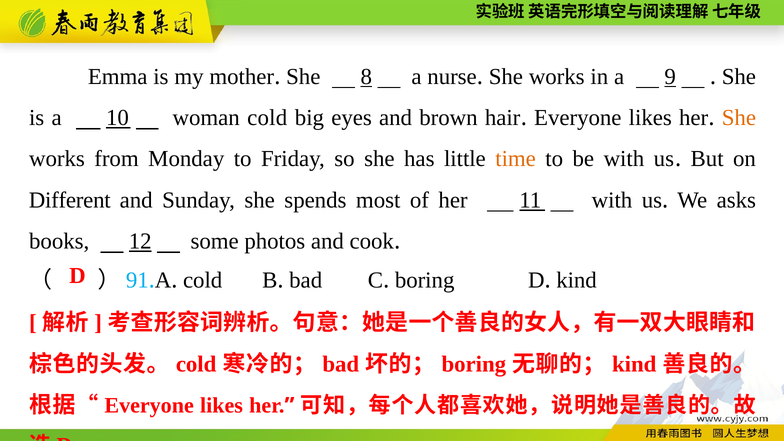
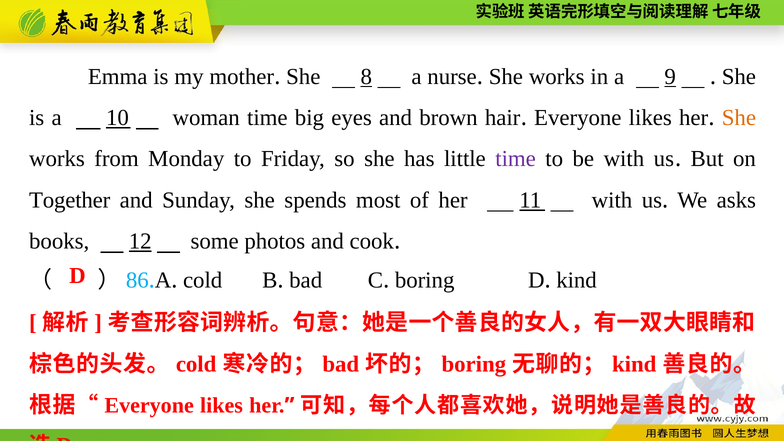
woman cold: cold -> time
time at (516, 159) colour: orange -> purple
Different: Different -> Together
91: 91 -> 86
